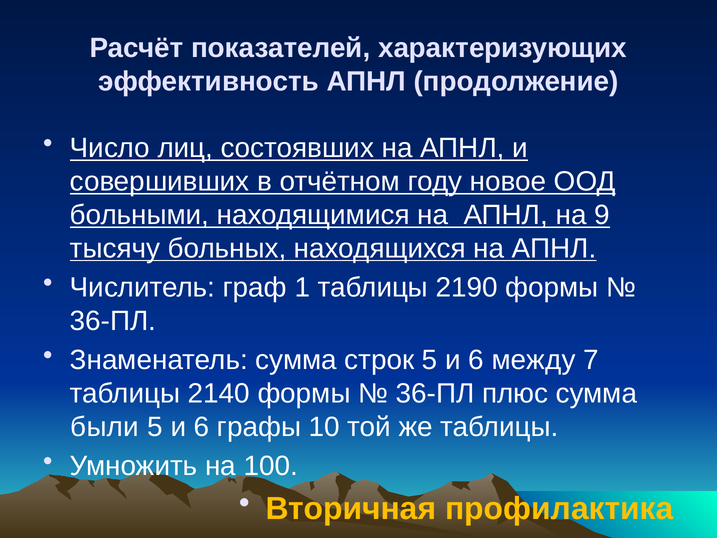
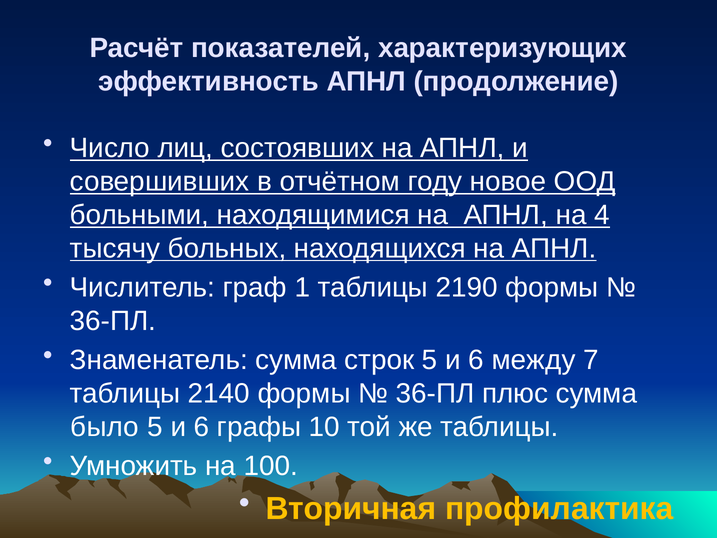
9: 9 -> 4
были: были -> было
